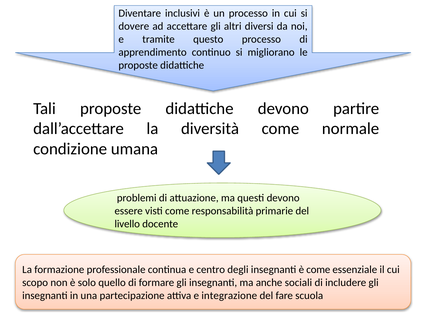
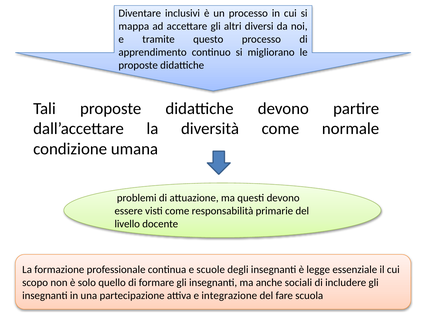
dovere: dovere -> mappa
centro: centro -> scuole
è come: come -> legge
